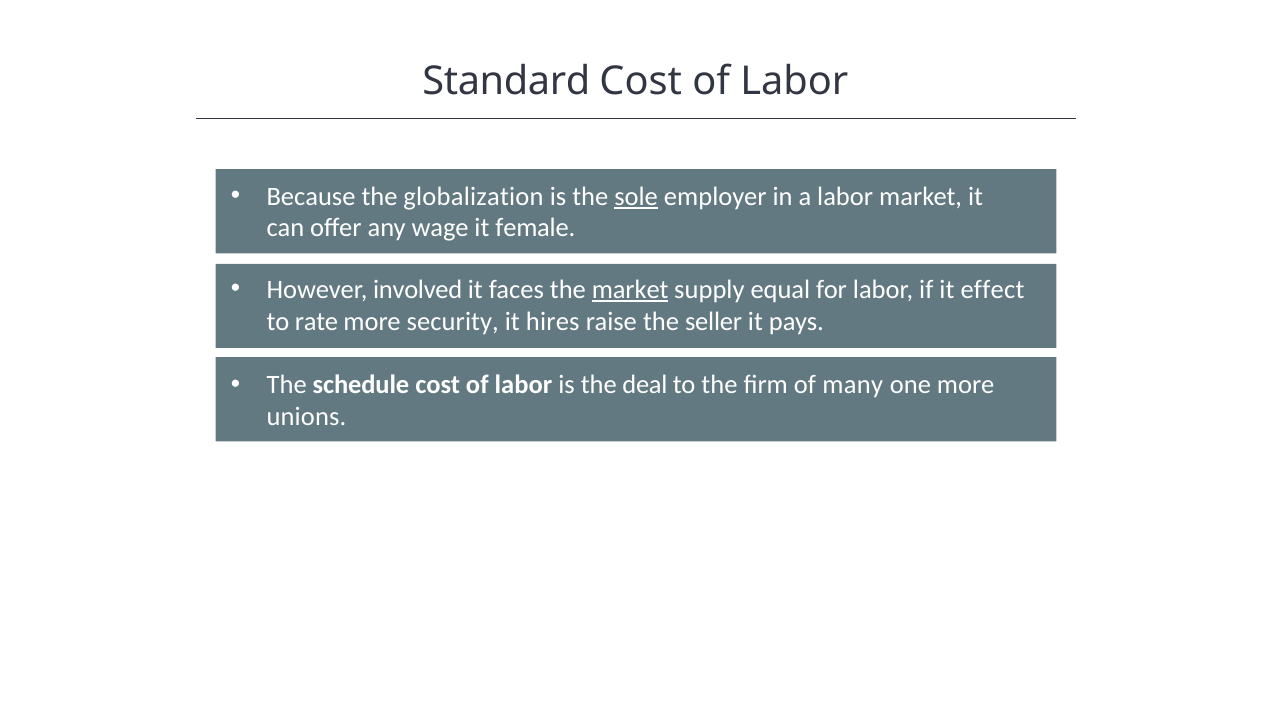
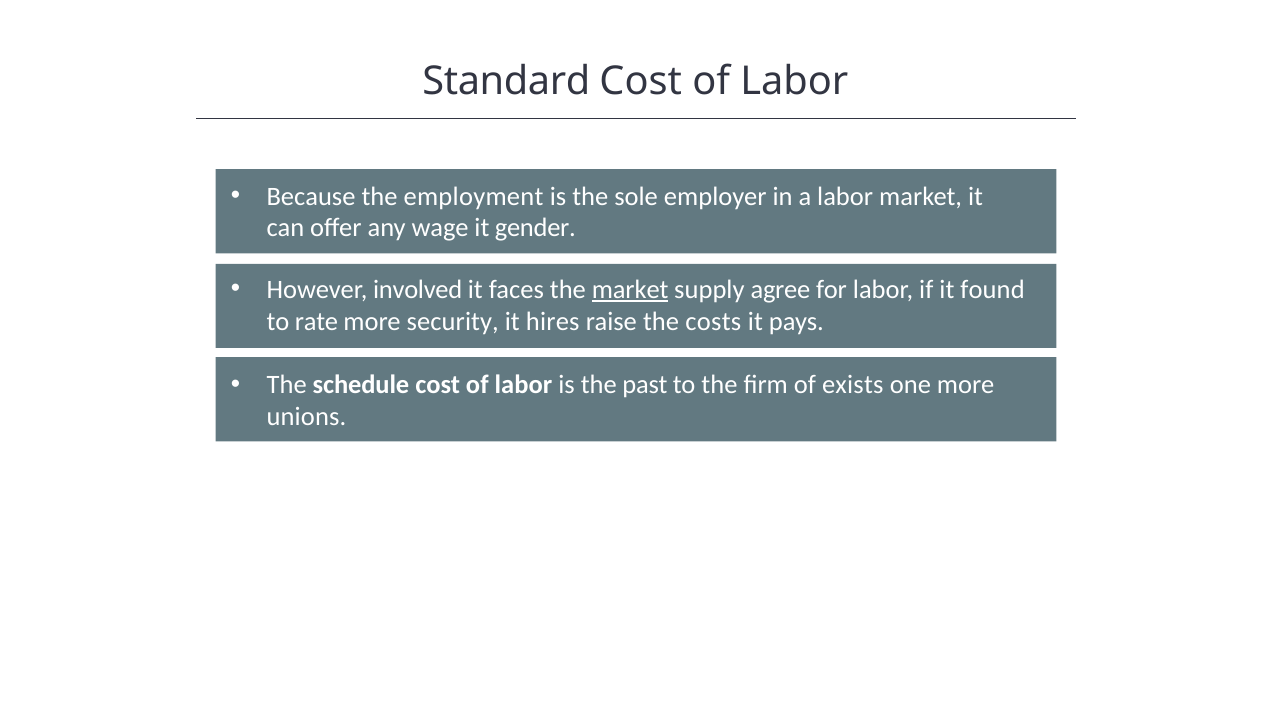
globalization: globalization -> employment
sole underline: present -> none
female: female -> gender
equal: equal -> agree
effect: effect -> found
seller: seller -> costs
deal: deal -> past
many: many -> exists
